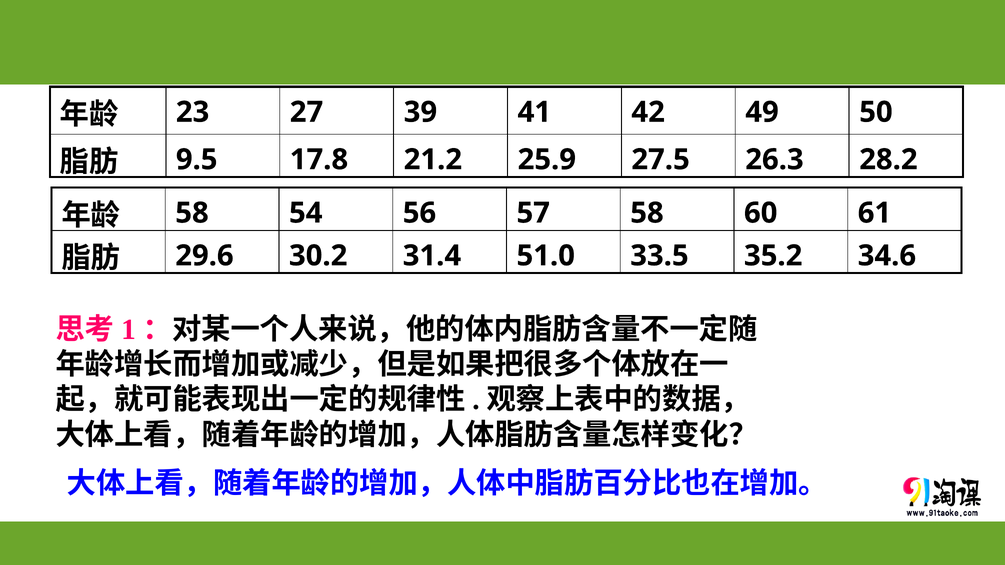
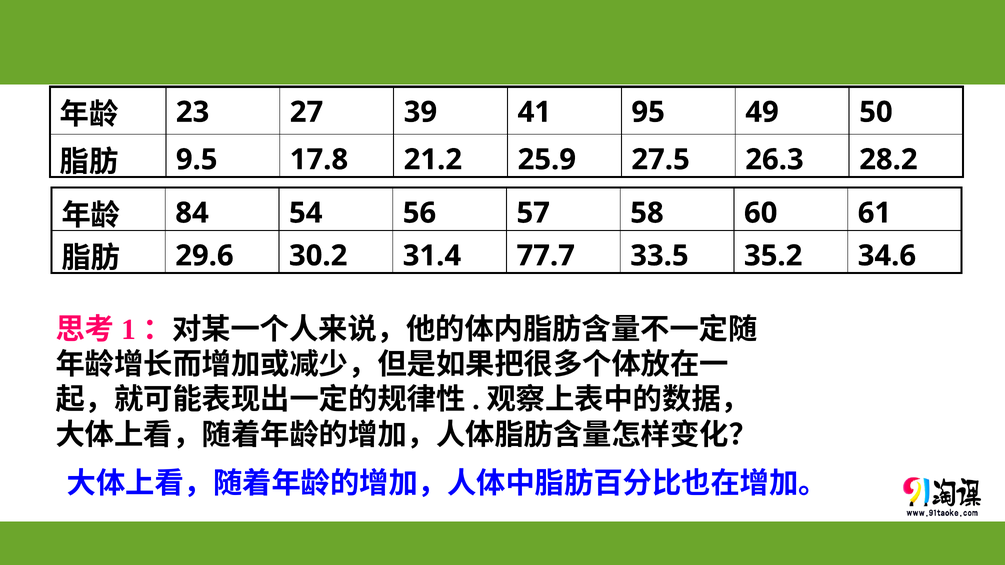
42: 42 -> 95
58 at (192, 213): 58 -> 84
51.0: 51.0 -> 77.7
